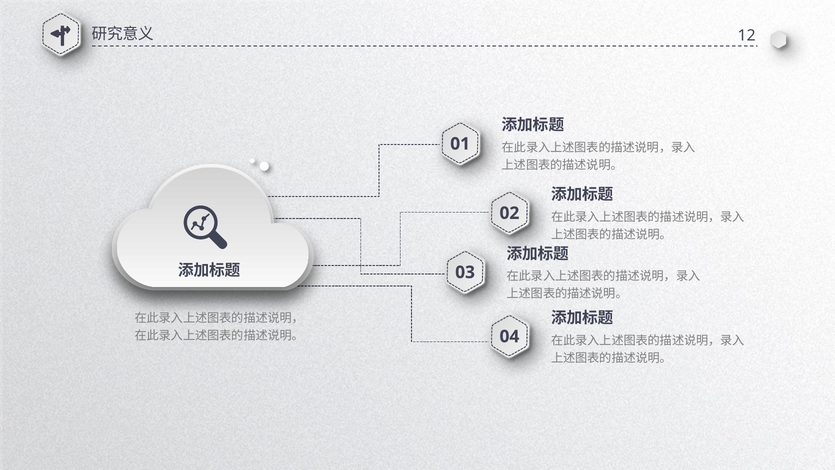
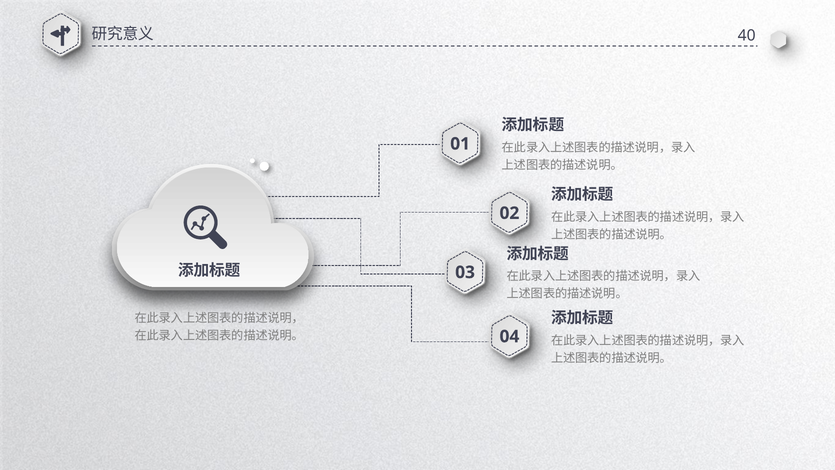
12: 12 -> 40
